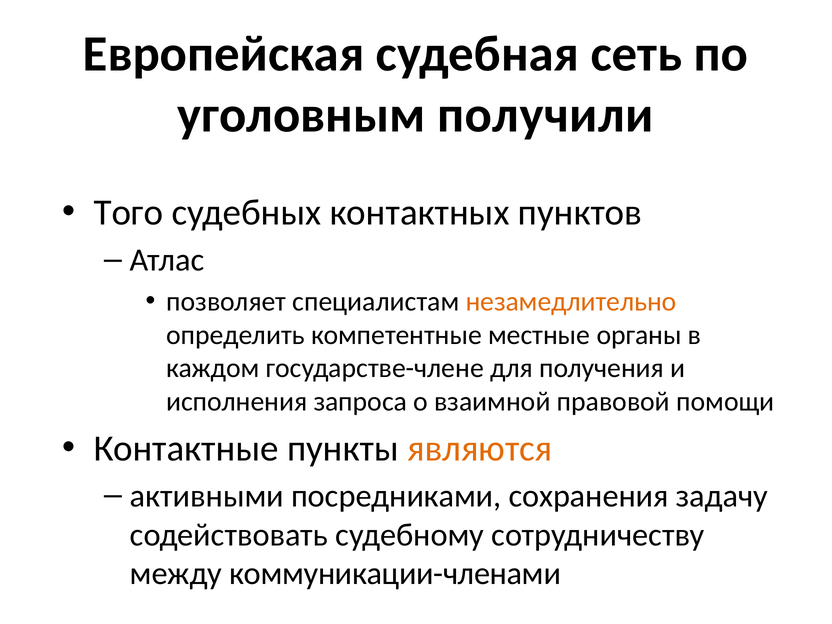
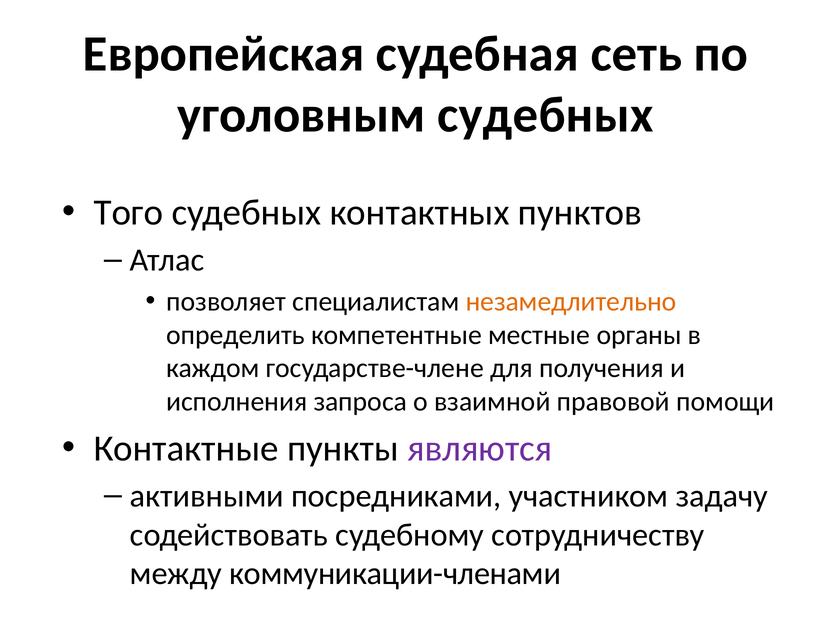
уголовным получили: получили -> судебных
являются colour: orange -> purple
сохранения: сохранения -> участником
